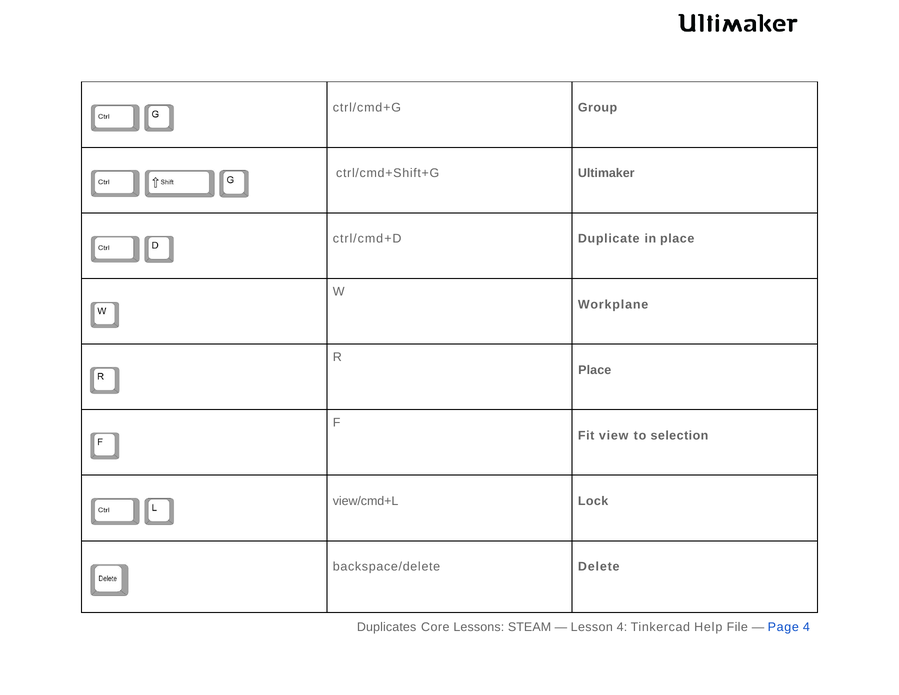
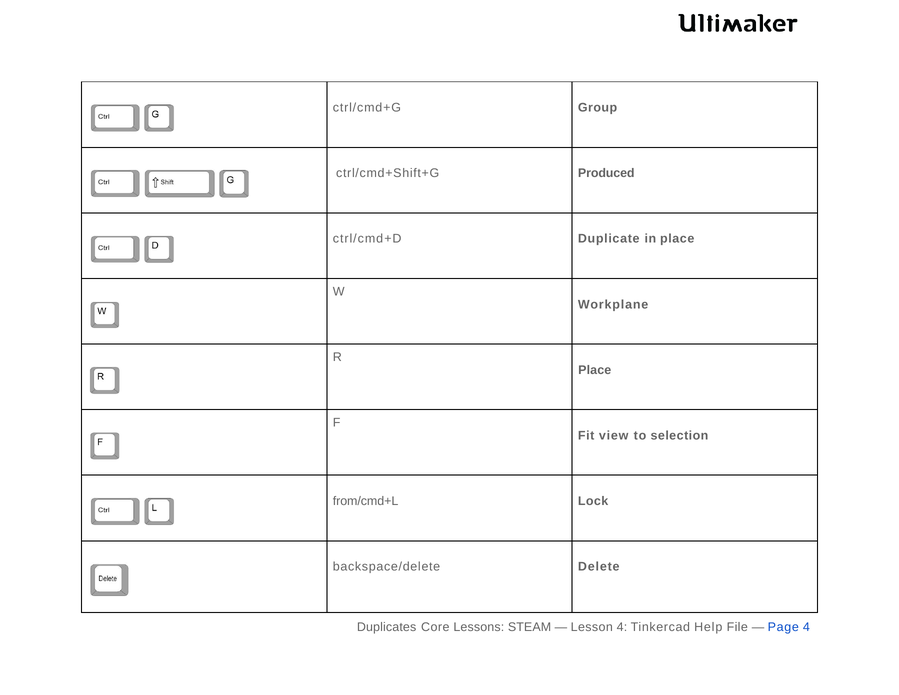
Ultimaker: Ultimaker -> Produced
view/cmd+L: view/cmd+L -> from/cmd+L
